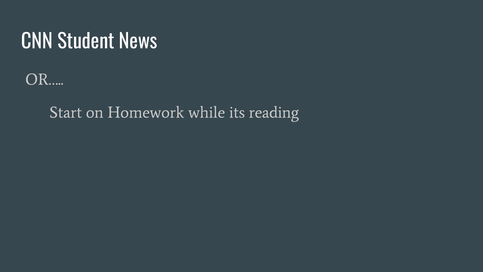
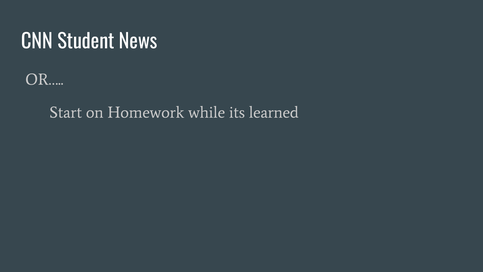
reading: reading -> learned
